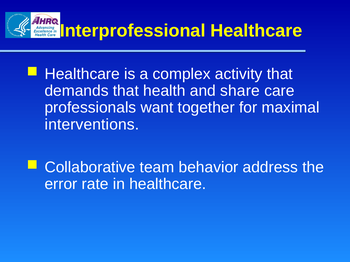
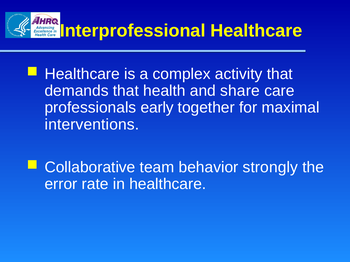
want: want -> early
address: address -> strongly
